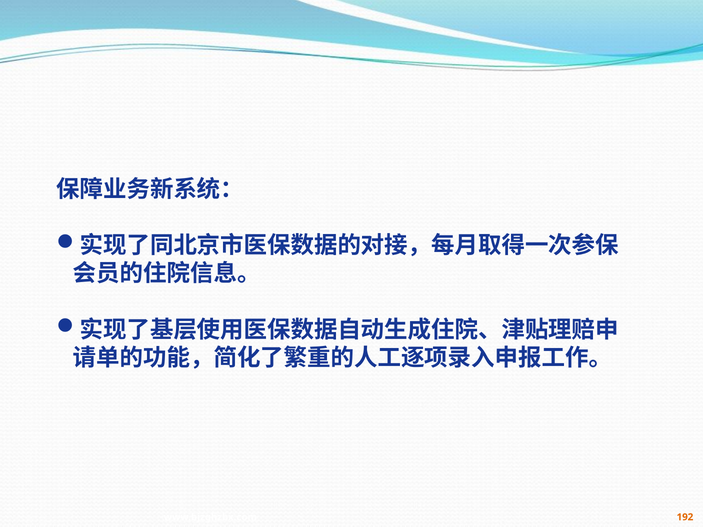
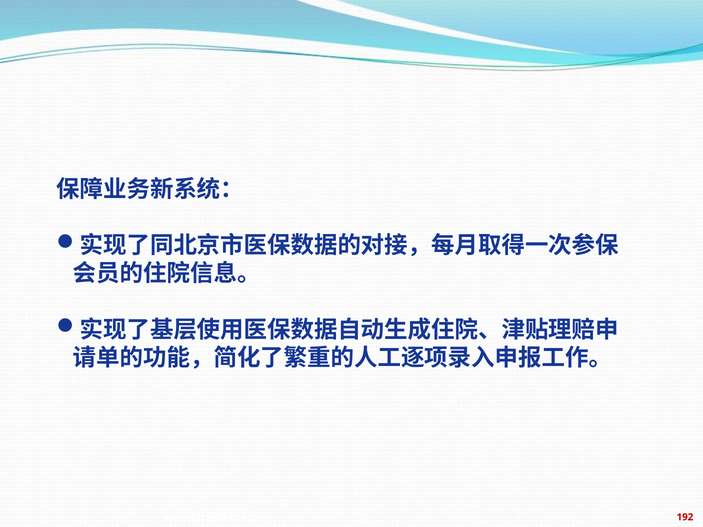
192 colour: orange -> red
